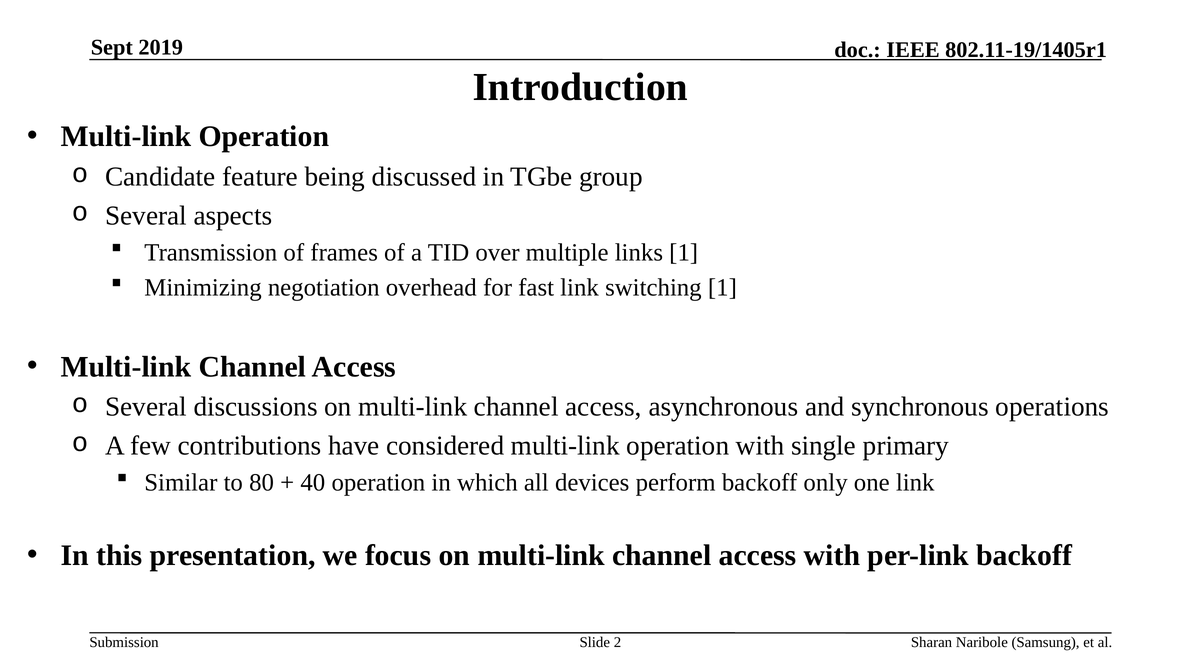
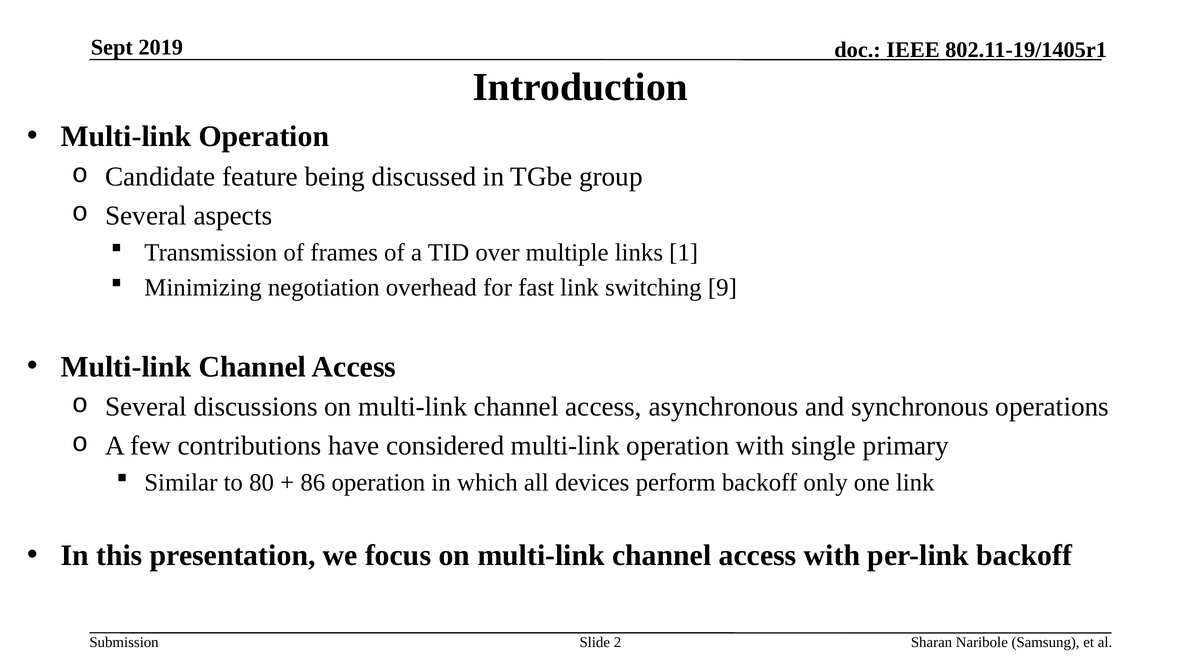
switching 1: 1 -> 9
40: 40 -> 86
